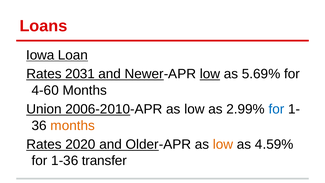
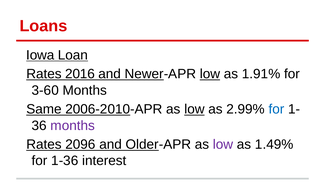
2031: 2031 -> 2016
5.69%: 5.69% -> 1.91%
4-60: 4-60 -> 3-60
Union: Union -> Same
low at (194, 109) underline: none -> present
months at (73, 125) colour: orange -> purple
2020: 2020 -> 2096
low at (223, 144) colour: orange -> purple
4.59%: 4.59% -> 1.49%
transfer: transfer -> interest
